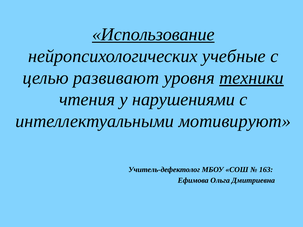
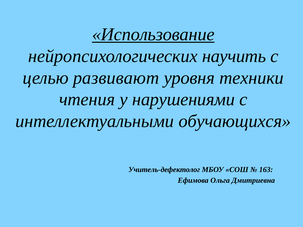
учебные: учебные -> научить
техники underline: present -> none
мотивируют: мотивируют -> обучающихся
